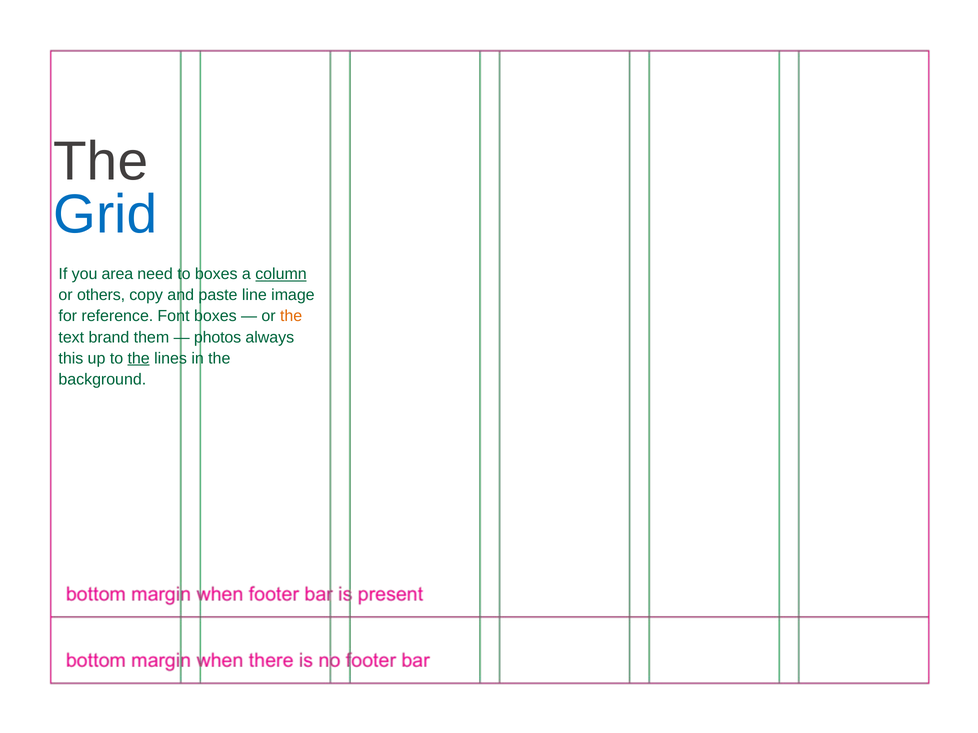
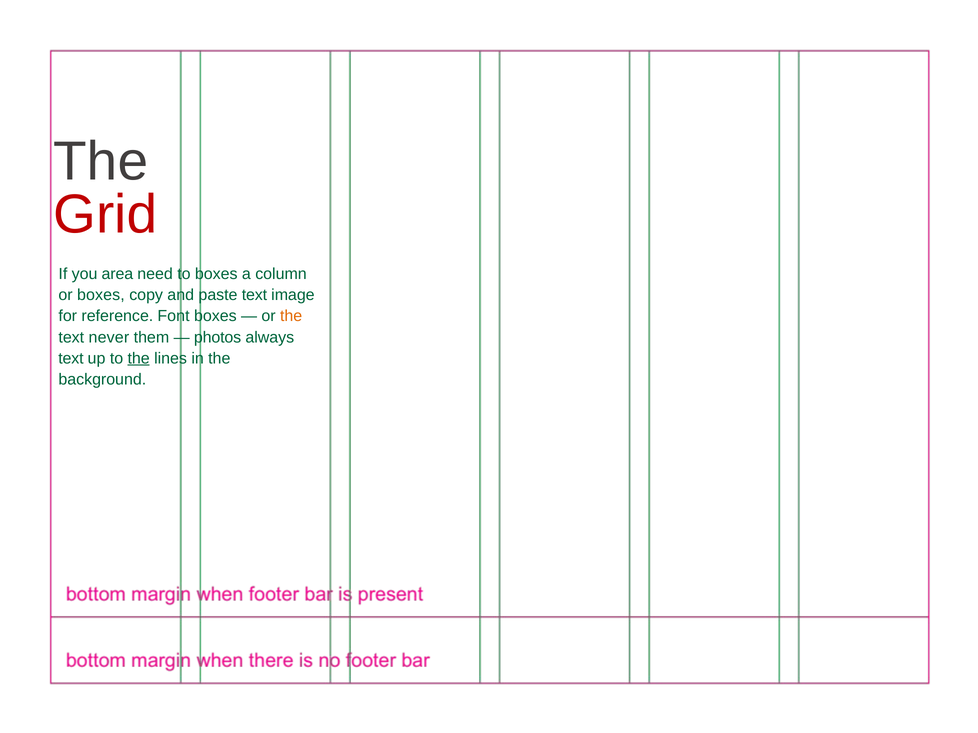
Grid colour: blue -> red
column underline: present -> none
or others: others -> boxes
paste line: line -> text
brand: brand -> never
this at (71, 359): this -> text
